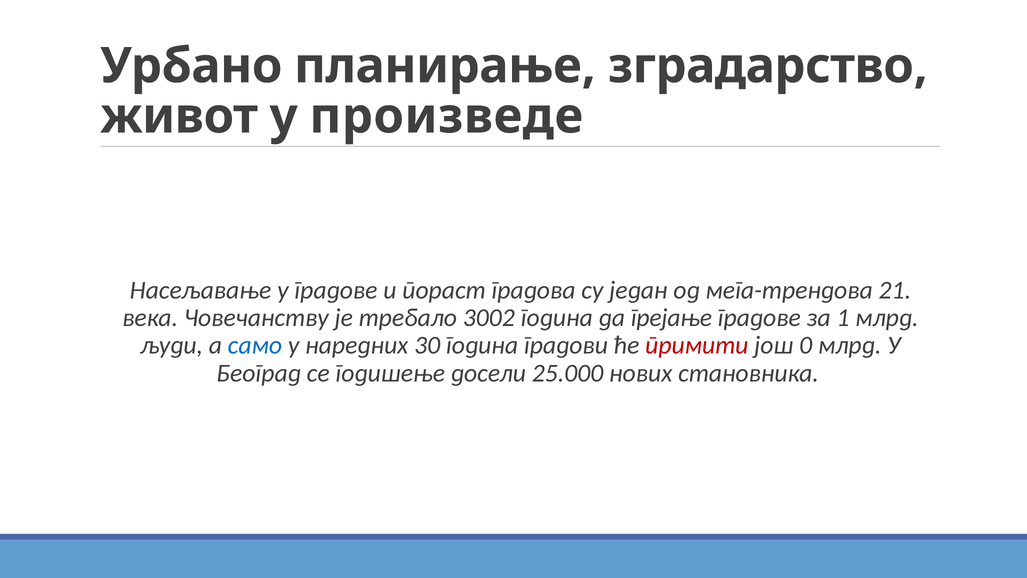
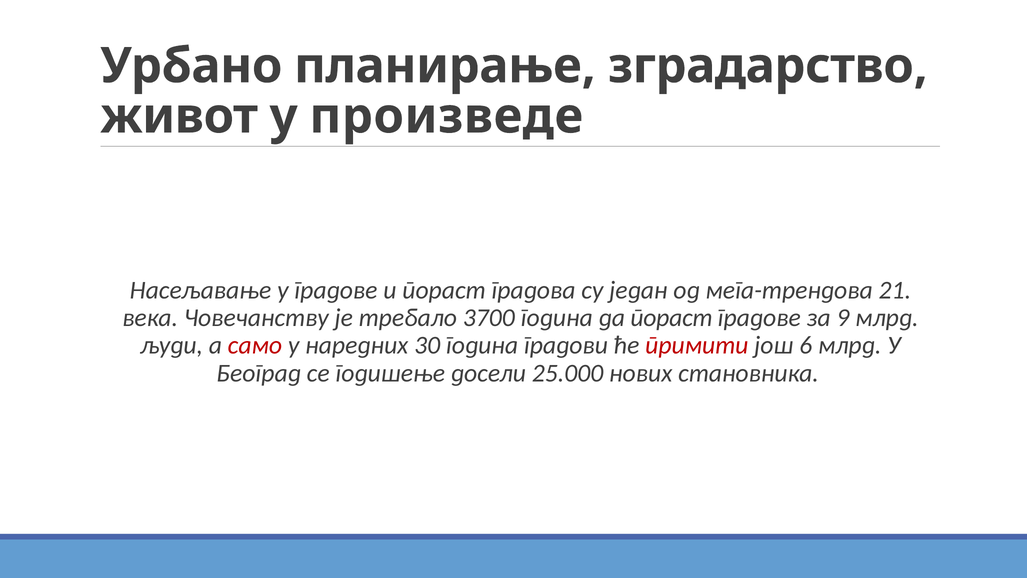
3002: 3002 -> 3700
да грејање: грејање -> пораст
1: 1 -> 9
само colour: blue -> red
0: 0 -> 6
